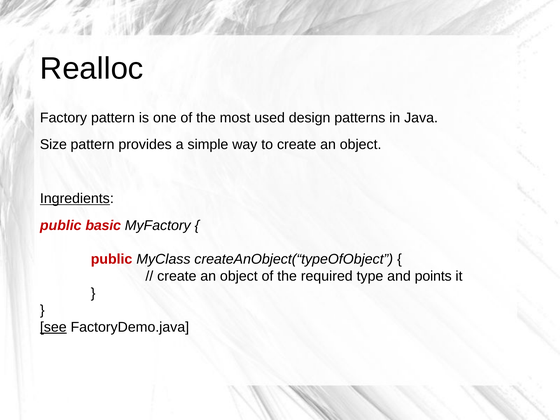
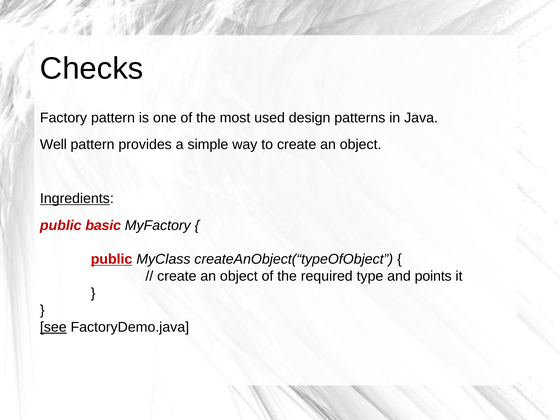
Realloc: Realloc -> Checks
Size: Size -> Well
public at (112, 259) underline: none -> present
